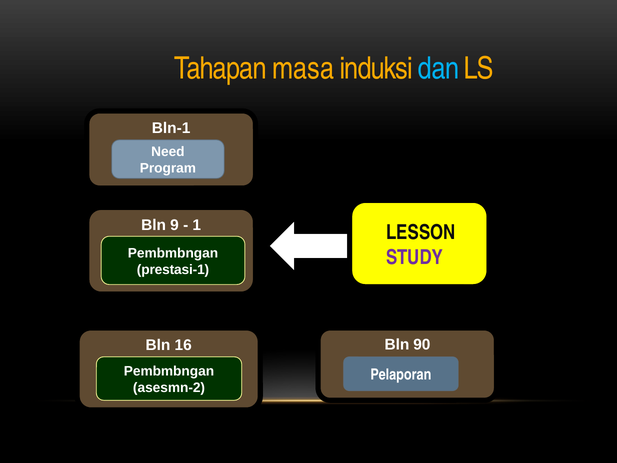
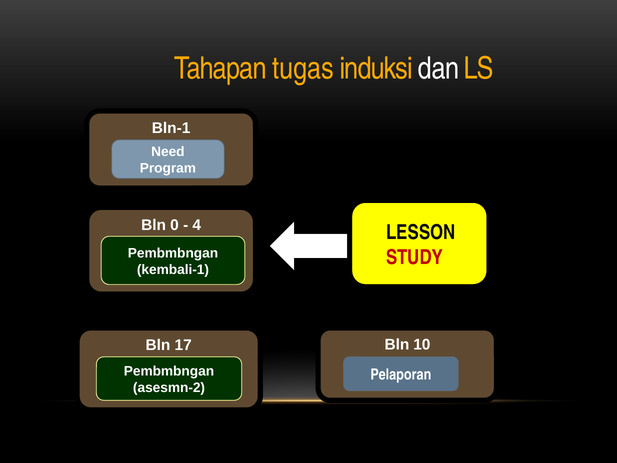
masa: masa -> tugas
dan colour: light blue -> white
9: 9 -> 0
1: 1 -> 4
STUDY colour: purple -> red
prestasi-1: prestasi-1 -> kembali-1
90: 90 -> 10
16: 16 -> 17
